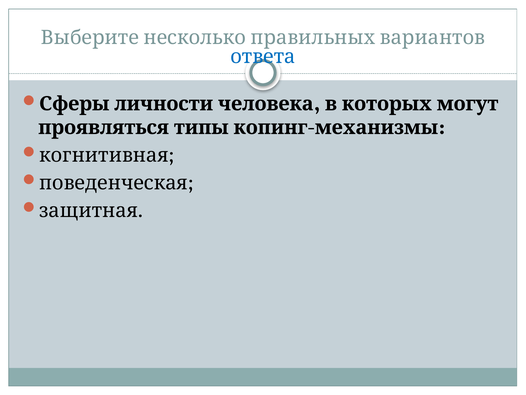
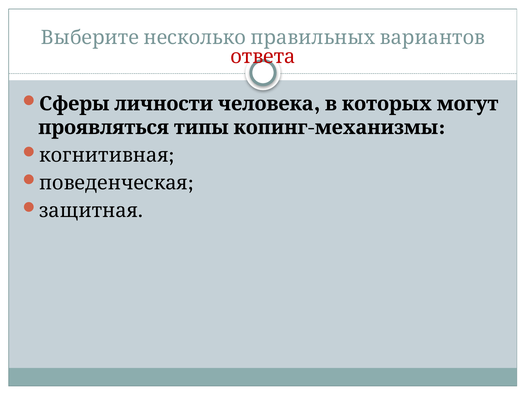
ответа colour: blue -> red
